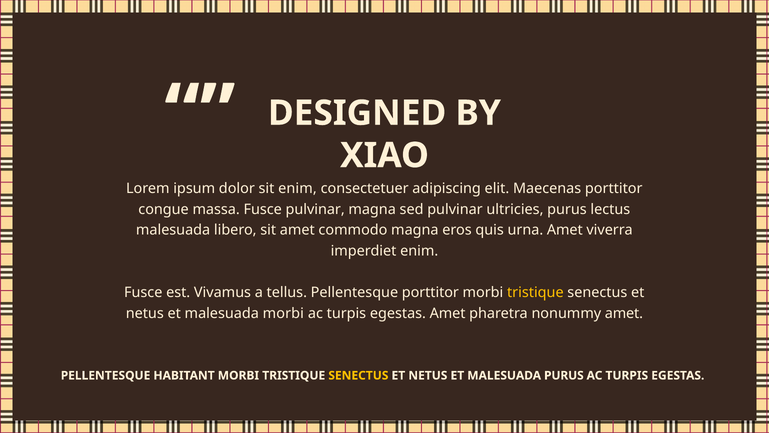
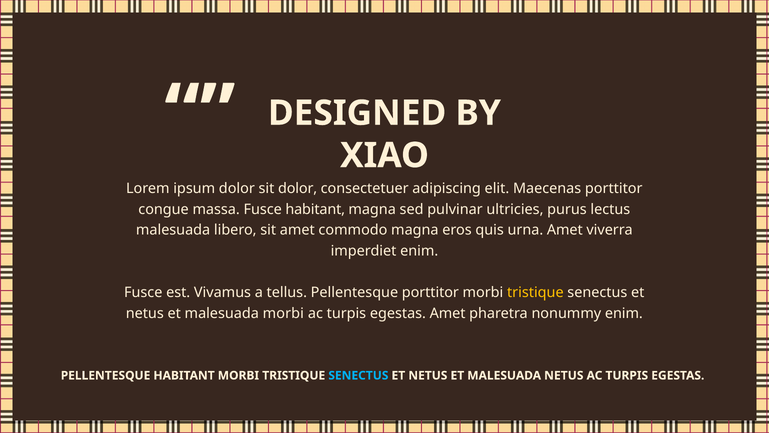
sit enim: enim -> dolor
Fusce pulvinar: pulvinar -> habitant
nonummy amet: amet -> enim
SENECTUS at (358, 375) colour: yellow -> light blue
MALESUADA PURUS: PURUS -> NETUS
